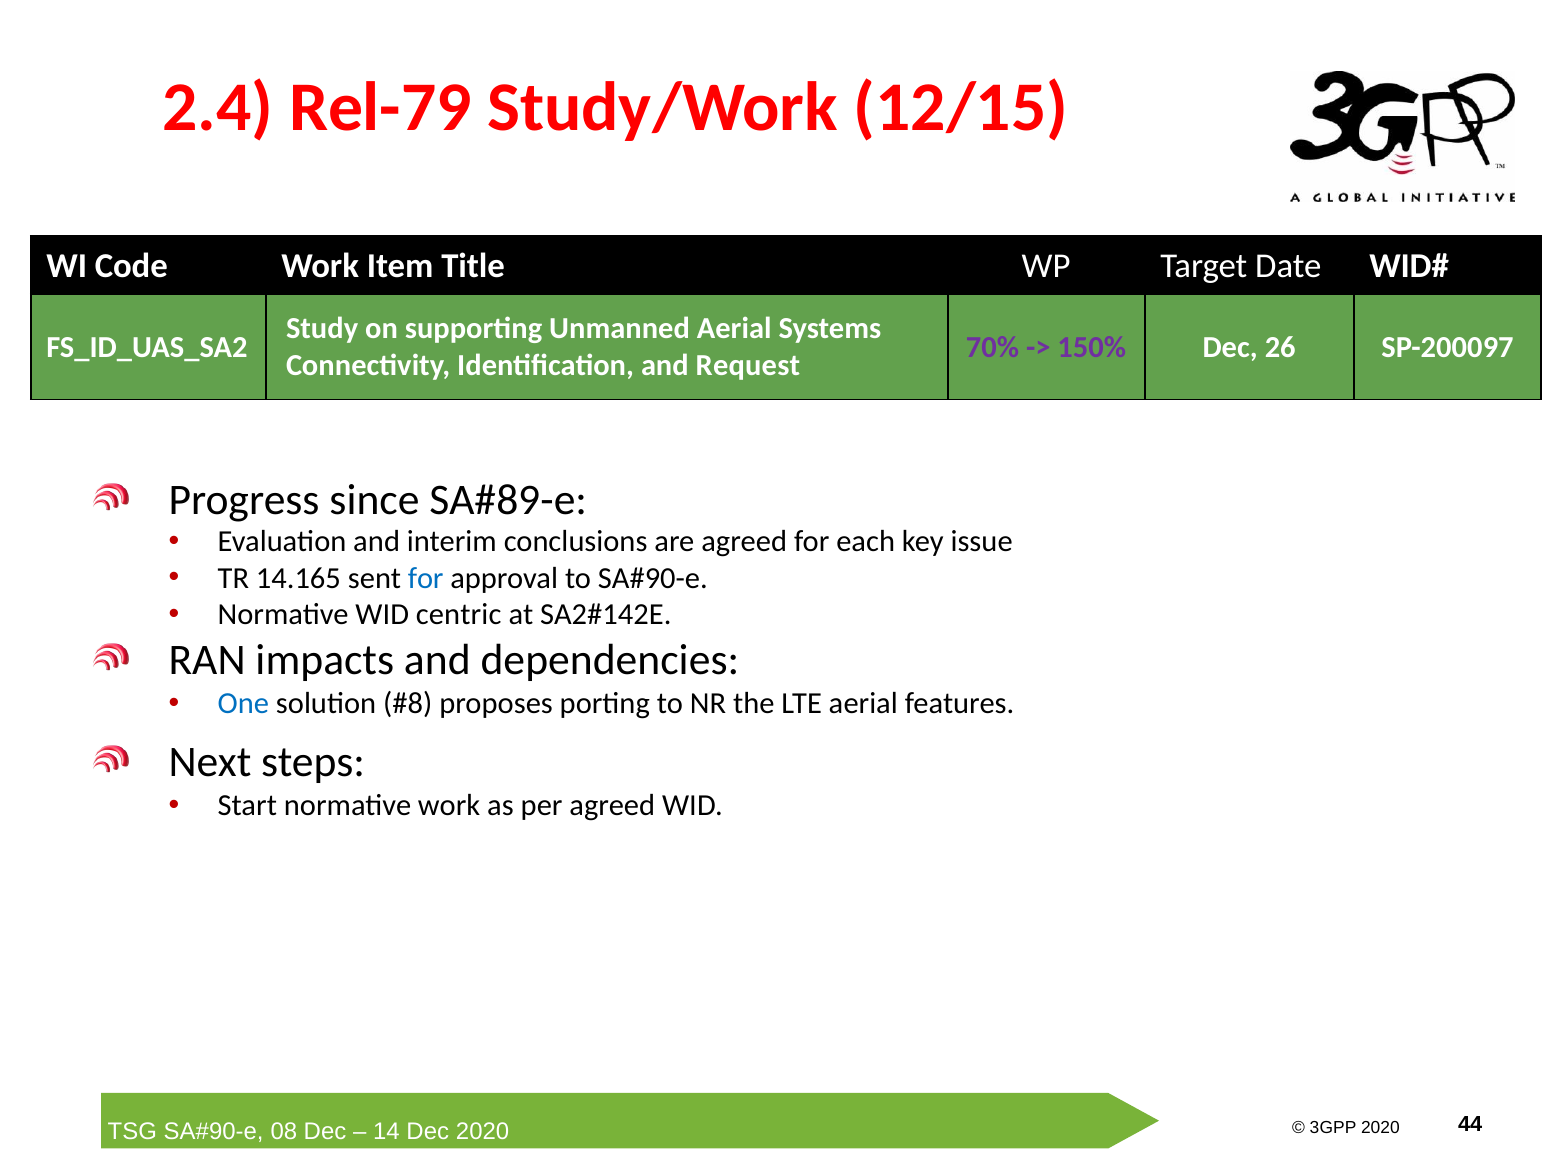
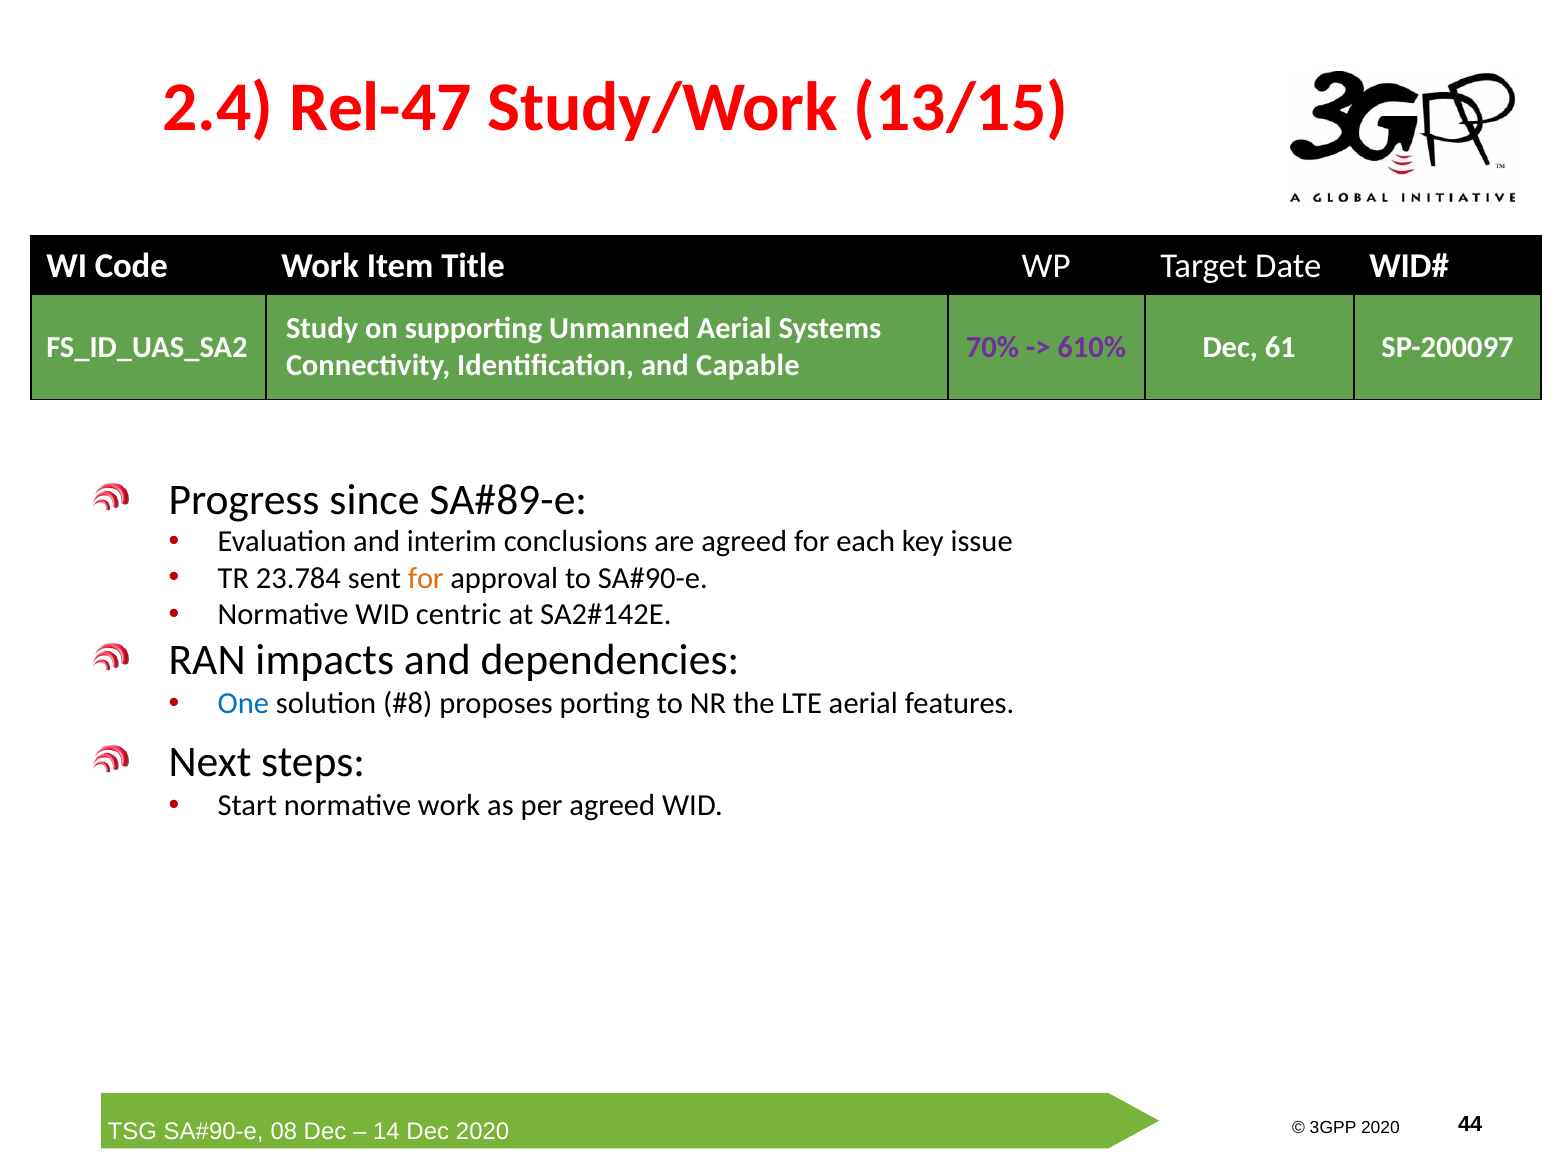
Rel-79: Rel-79 -> Rel-47
12/15: 12/15 -> 13/15
150%: 150% -> 610%
26: 26 -> 61
Request: Request -> Capable
14.165: 14.165 -> 23.784
for at (426, 578) colour: blue -> orange
